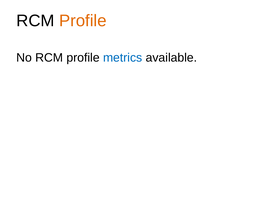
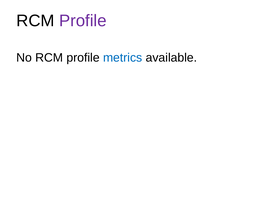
Profile at (83, 21) colour: orange -> purple
